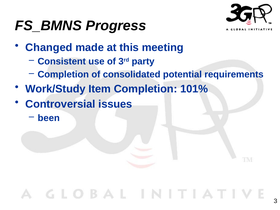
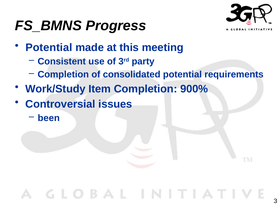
Changed at (49, 47): Changed -> Potential
101%: 101% -> 900%
